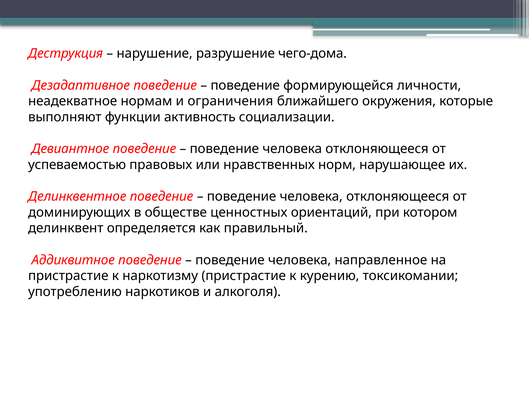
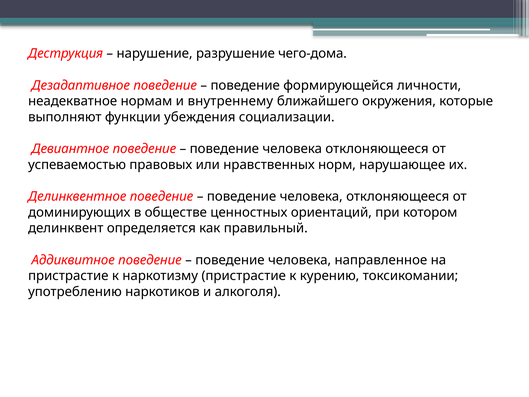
ограничения: ограничения -> внутреннему
активность: активность -> убеждения
